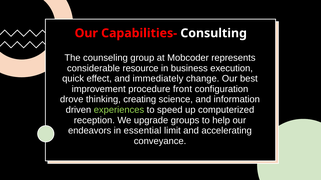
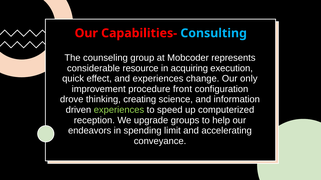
Consulting colour: white -> light blue
business: business -> acquiring
and immediately: immediately -> experiences
best: best -> only
essential: essential -> spending
